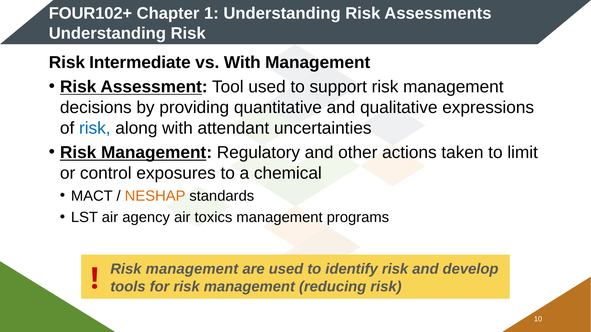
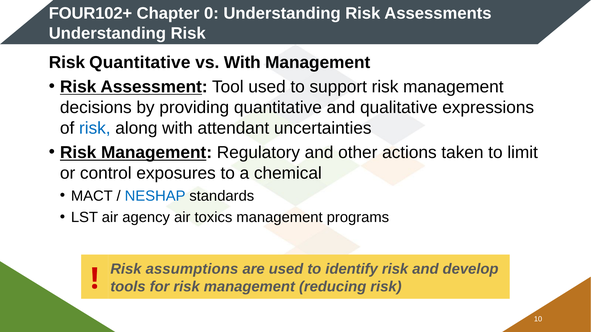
1: 1 -> 0
Risk Intermediate: Intermediate -> Quantitative
NESHAP colour: orange -> blue
management at (192, 269): management -> assumptions
